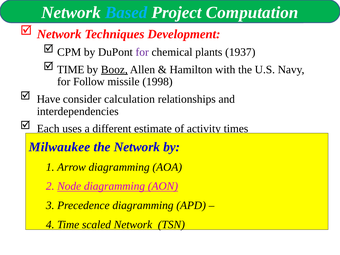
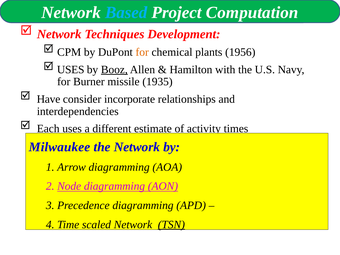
for at (142, 52) colour: purple -> orange
1937: 1937 -> 1956
TIME at (71, 70): TIME -> USES
Follow: Follow -> Burner
1998: 1998 -> 1935
calculation: calculation -> incorporate
TSN underline: none -> present
